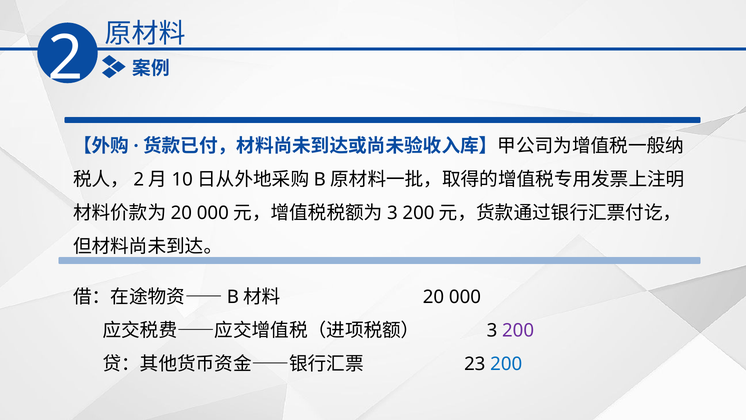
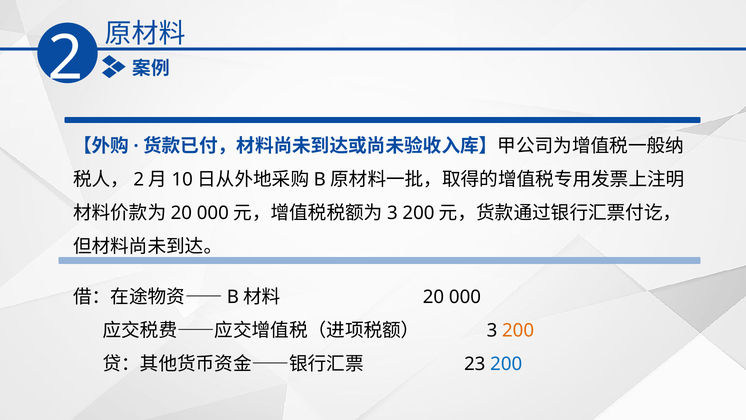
200 at (518, 330) colour: purple -> orange
